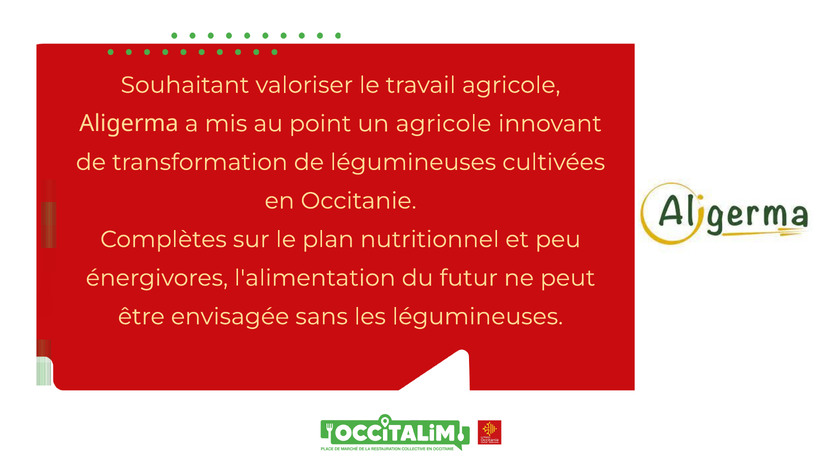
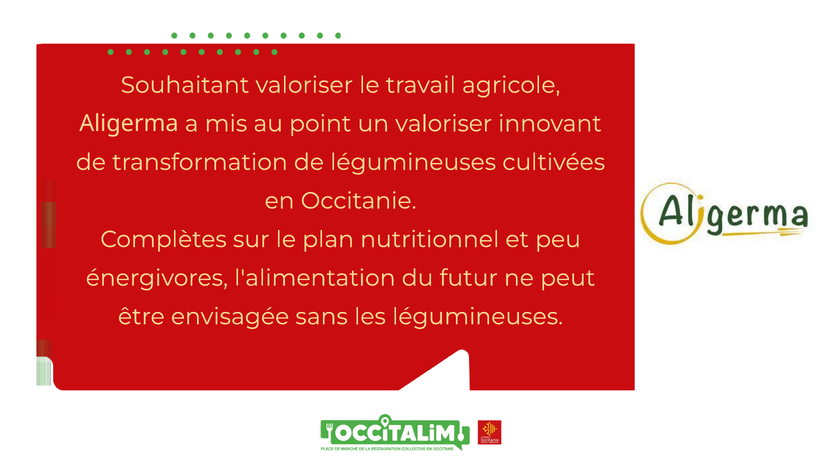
un agricole: agricole -> valoriser
